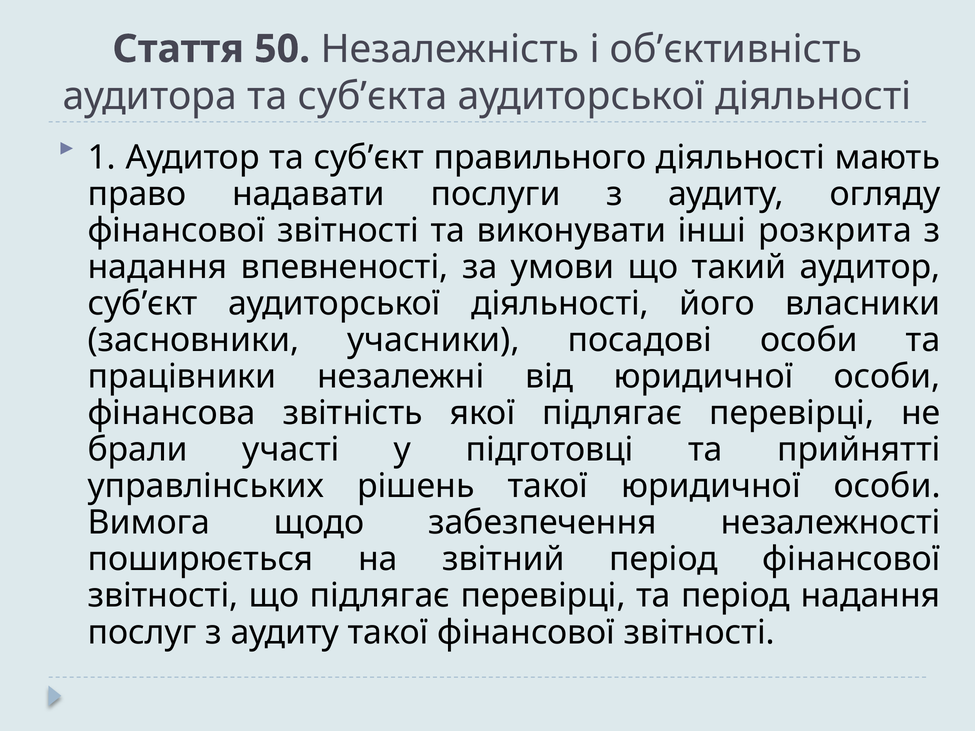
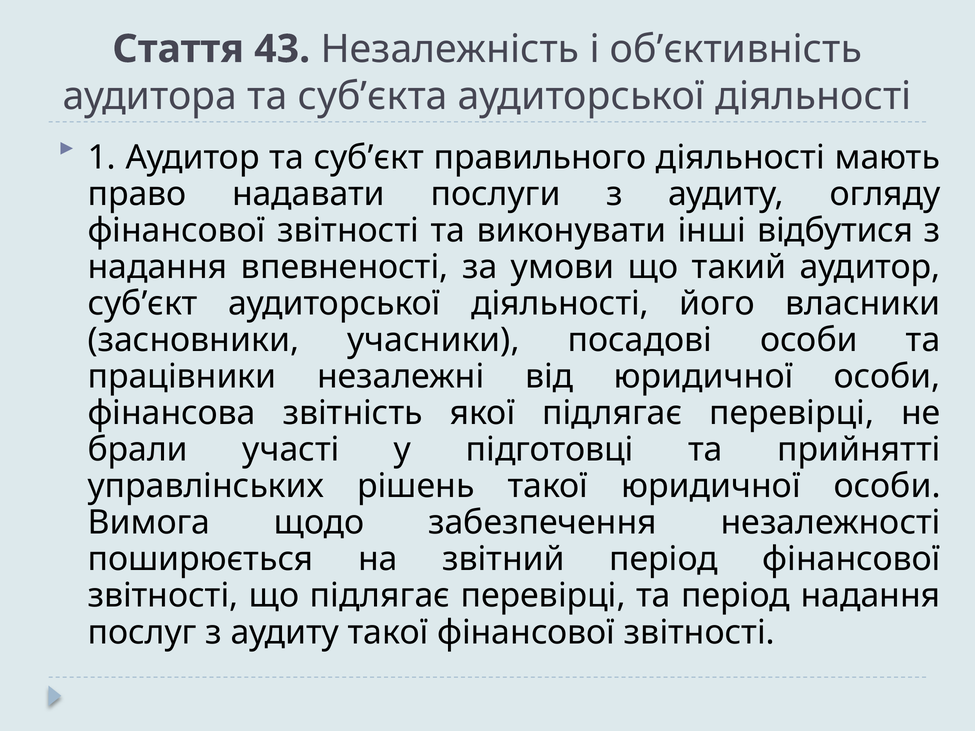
50: 50 -> 43
розкрита: розкрита -> відбутися
